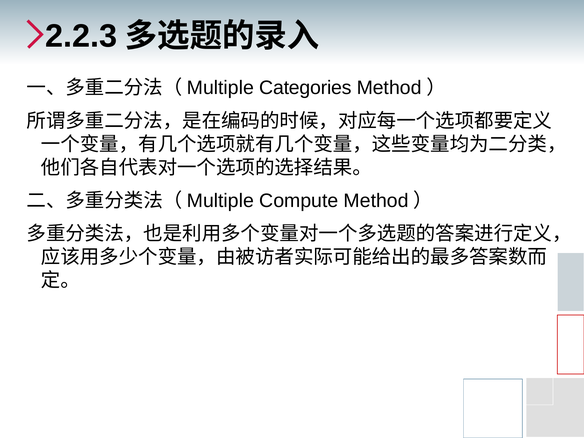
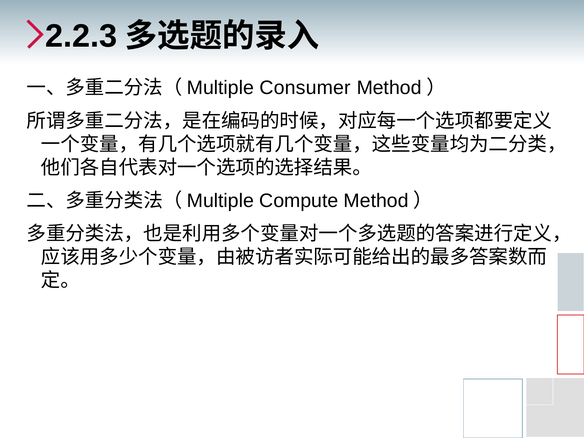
Categories: Categories -> Consumer
